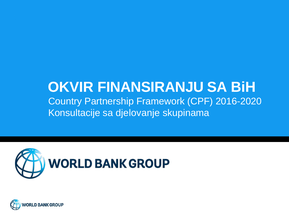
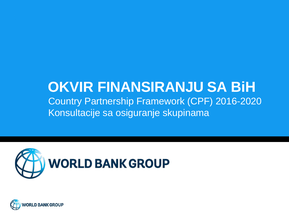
djelovanje: djelovanje -> osiguranje
